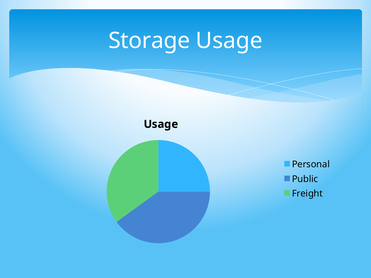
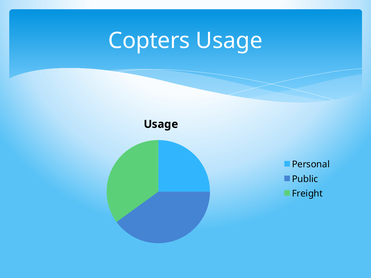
Storage: Storage -> Copters
